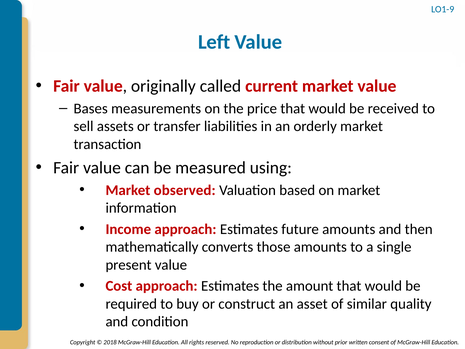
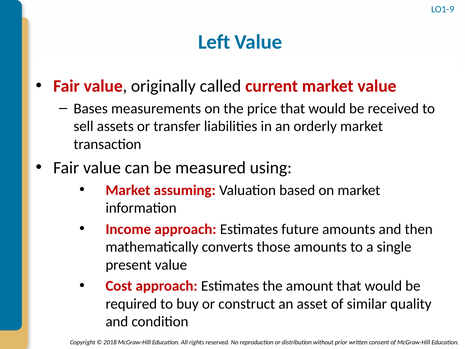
observed: observed -> assuming
